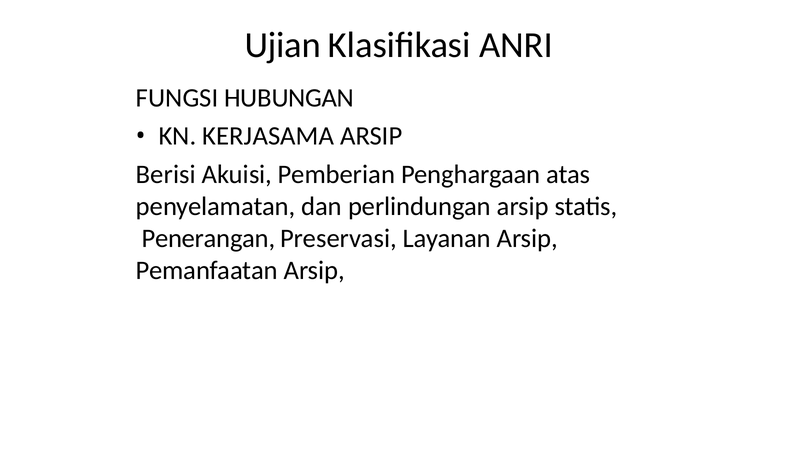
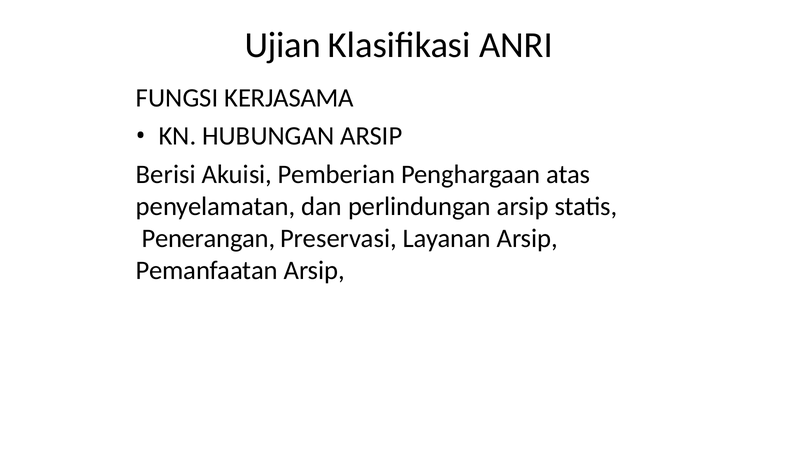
HUBUNGAN: HUBUNGAN -> KERJASAMA
KERJASAMA: KERJASAMA -> HUBUNGAN
